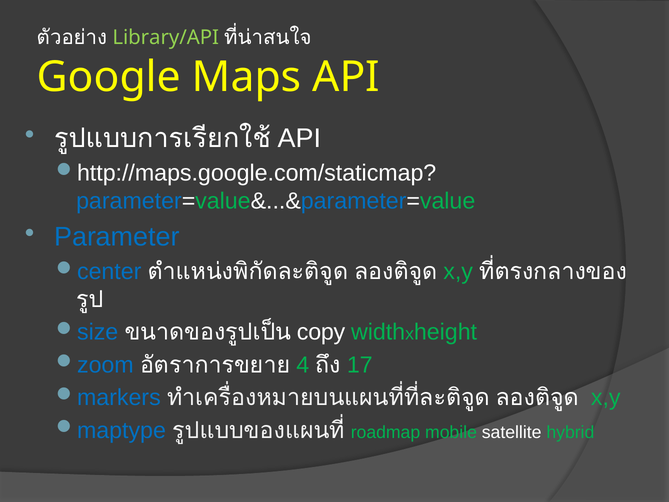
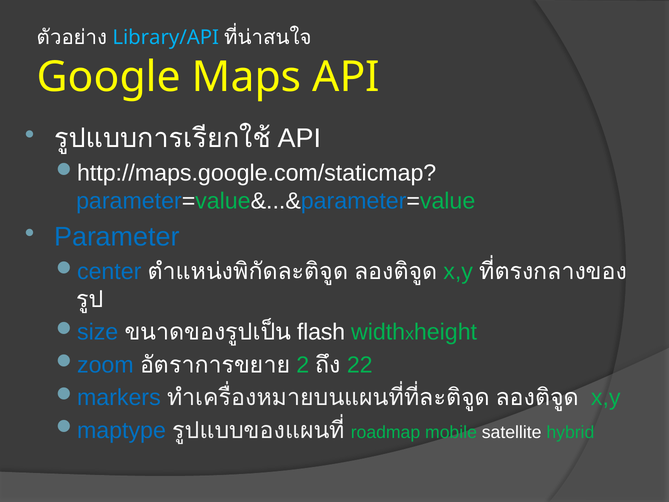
Library/API colour: light green -> light blue
copy: copy -> flash
4: 4 -> 2
17: 17 -> 22
